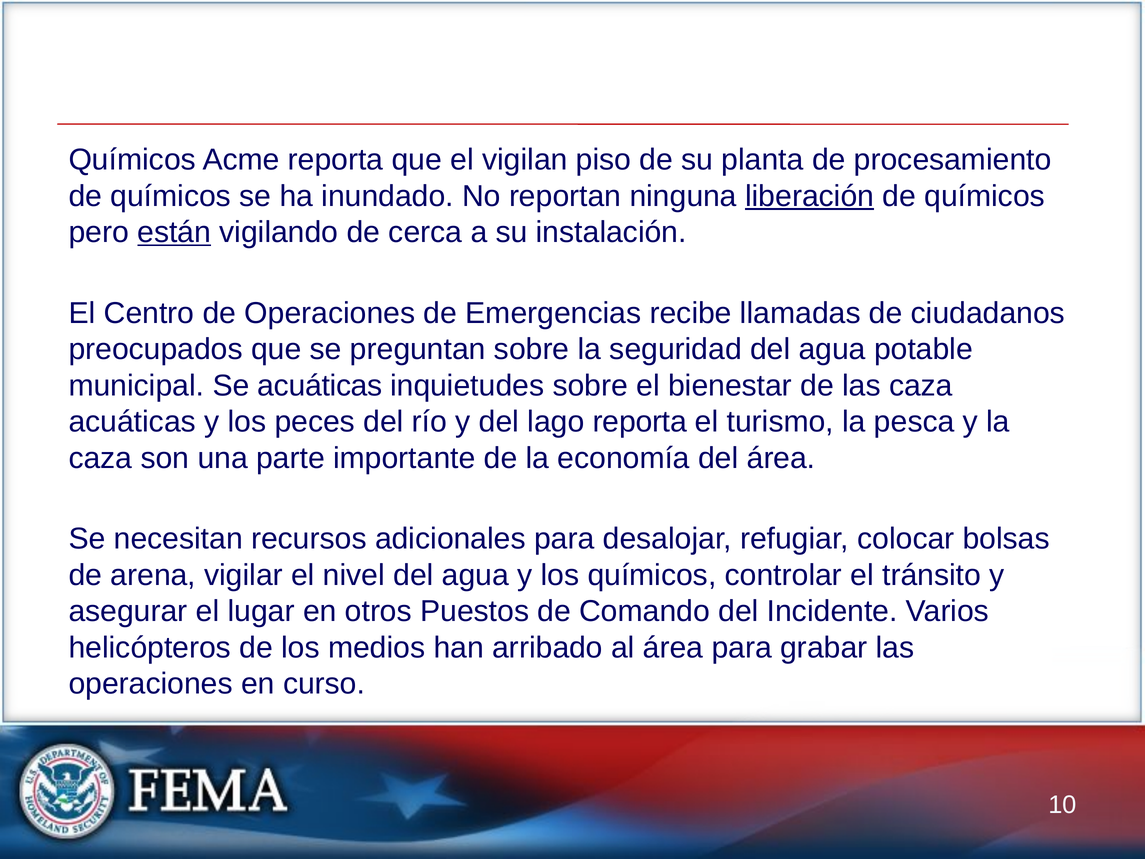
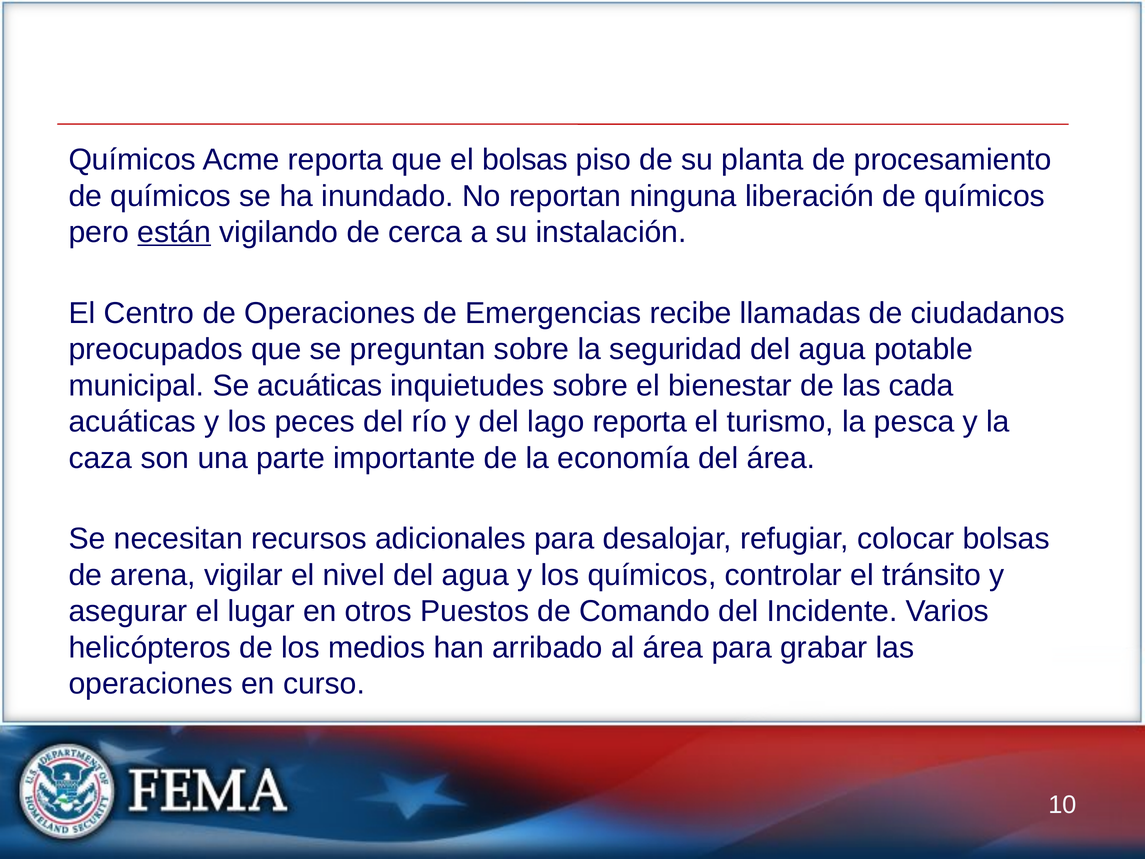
el vigilan: vigilan -> bolsas
liberación underline: present -> none
las caza: caza -> cada
